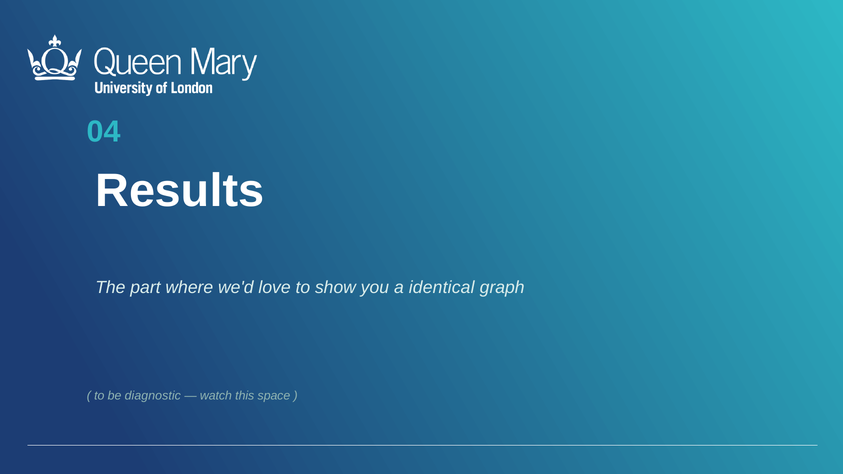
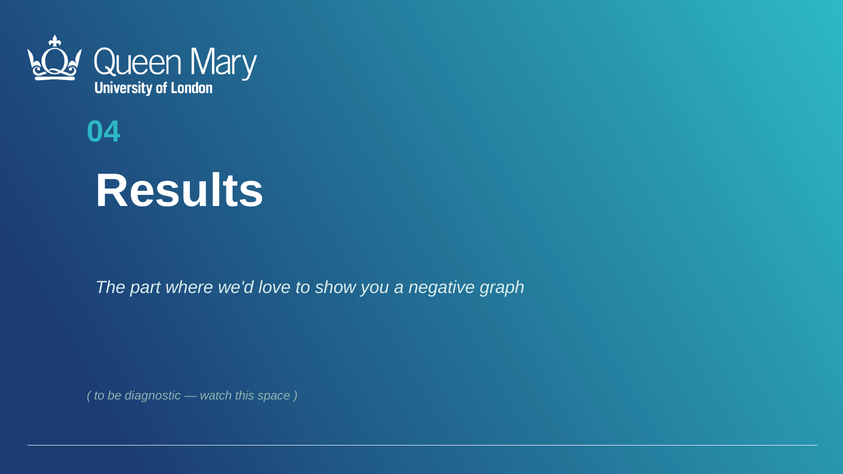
identical: identical -> negative
